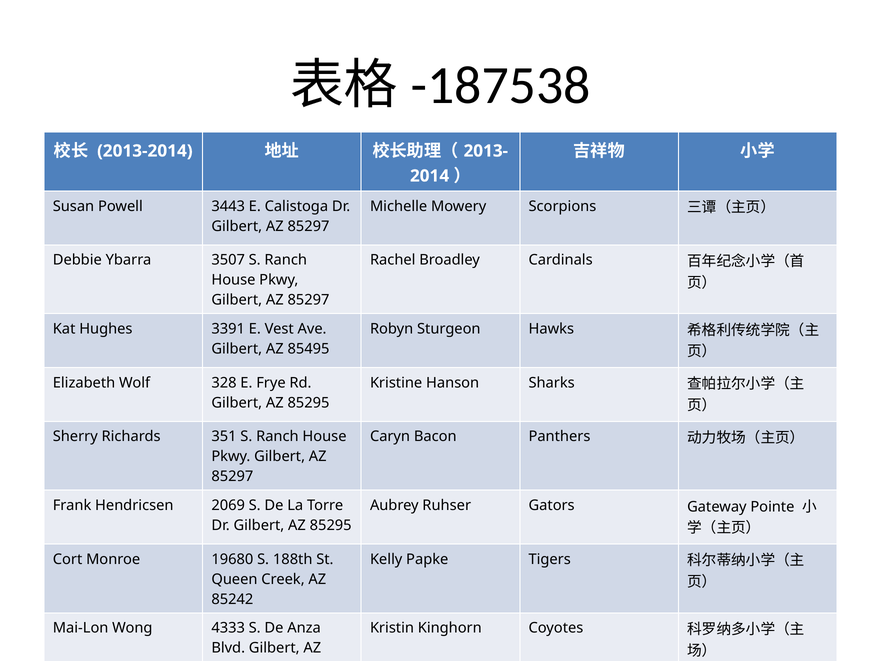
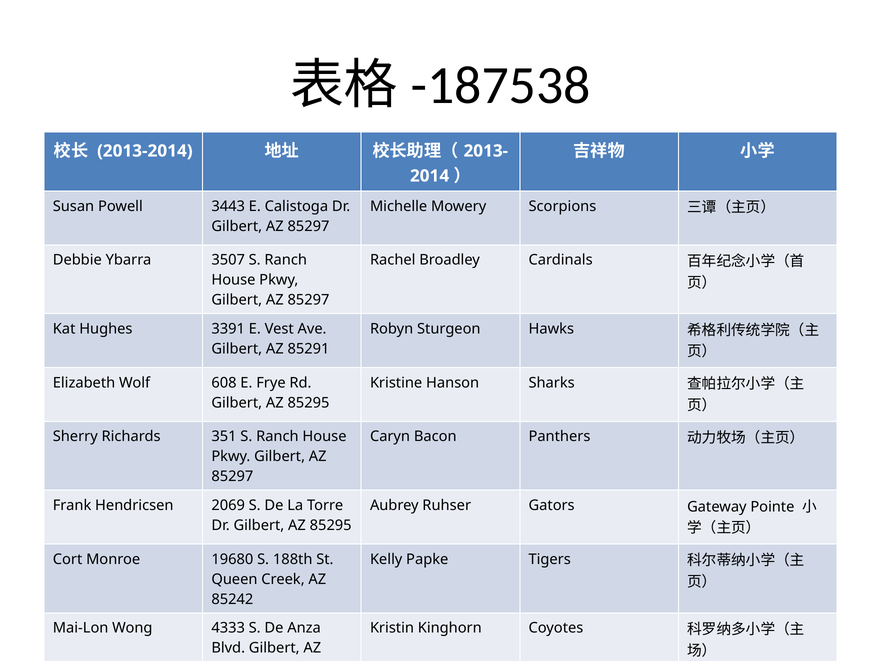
85495: 85495 -> 85291
328: 328 -> 608
